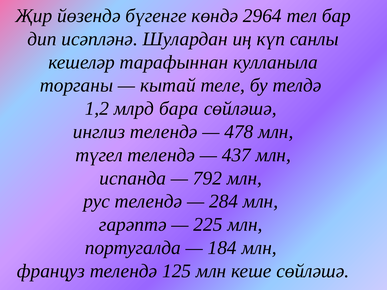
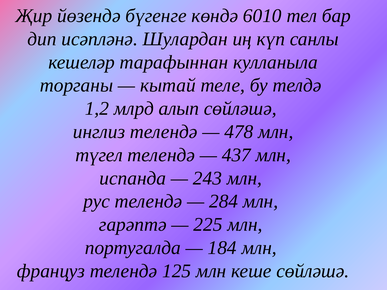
2964: 2964 -> 6010
бара: бара -> алып
792: 792 -> 243
